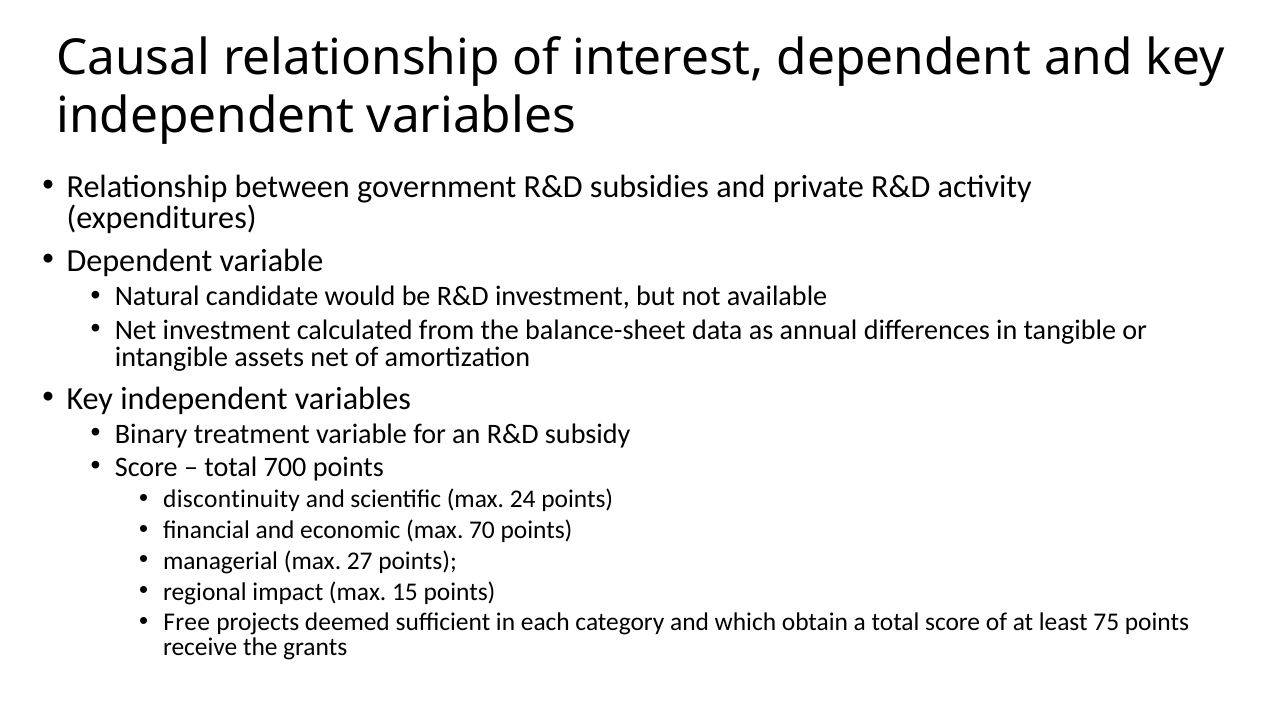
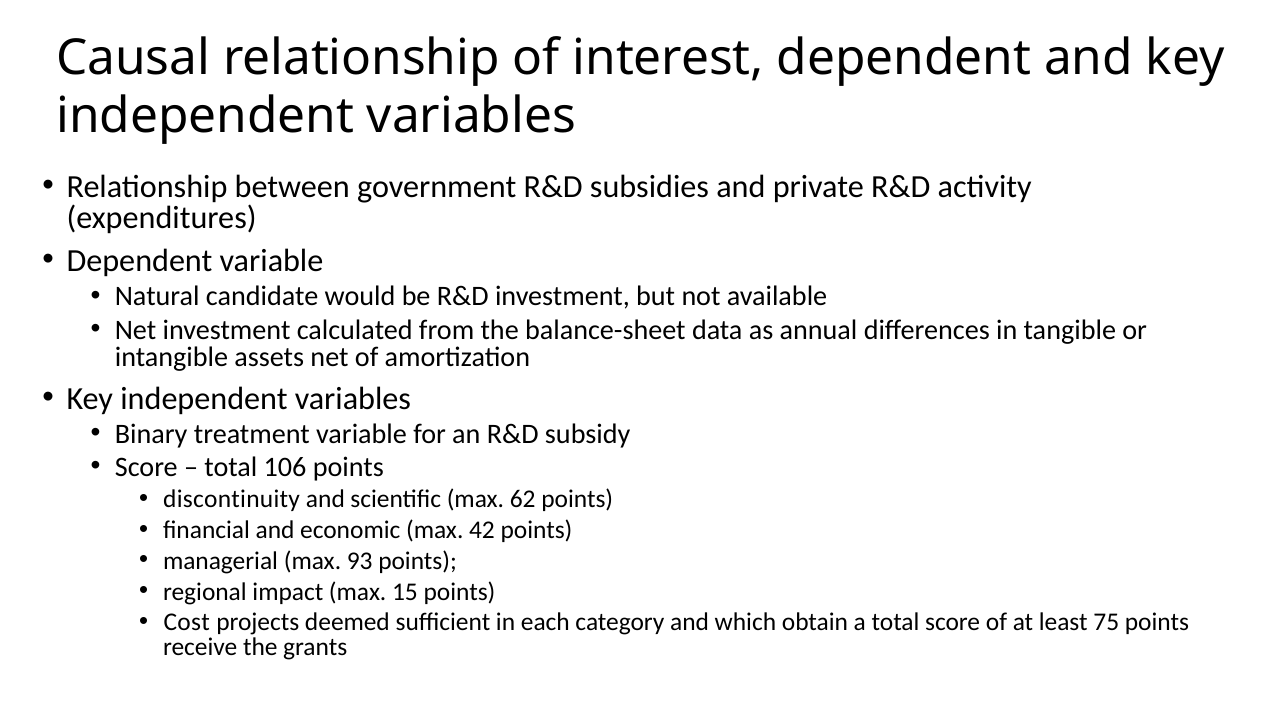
700: 700 -> 106
24: 24 -> 62
70: 70 -> 42
27: 27 -> 93
Free: Free -> Cost
